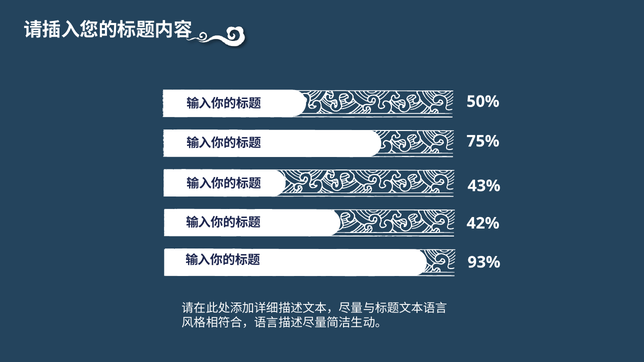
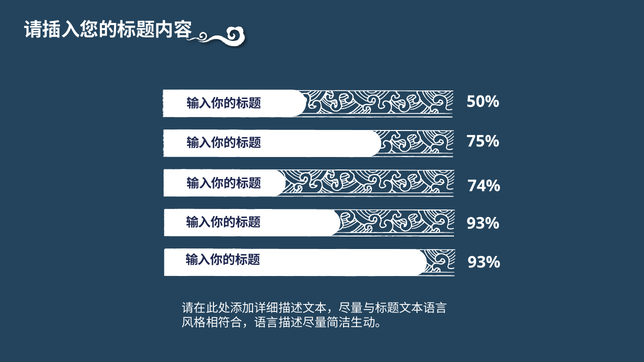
43%: 43% -> 74%
42% at (483, 223): 42% -> 93%
